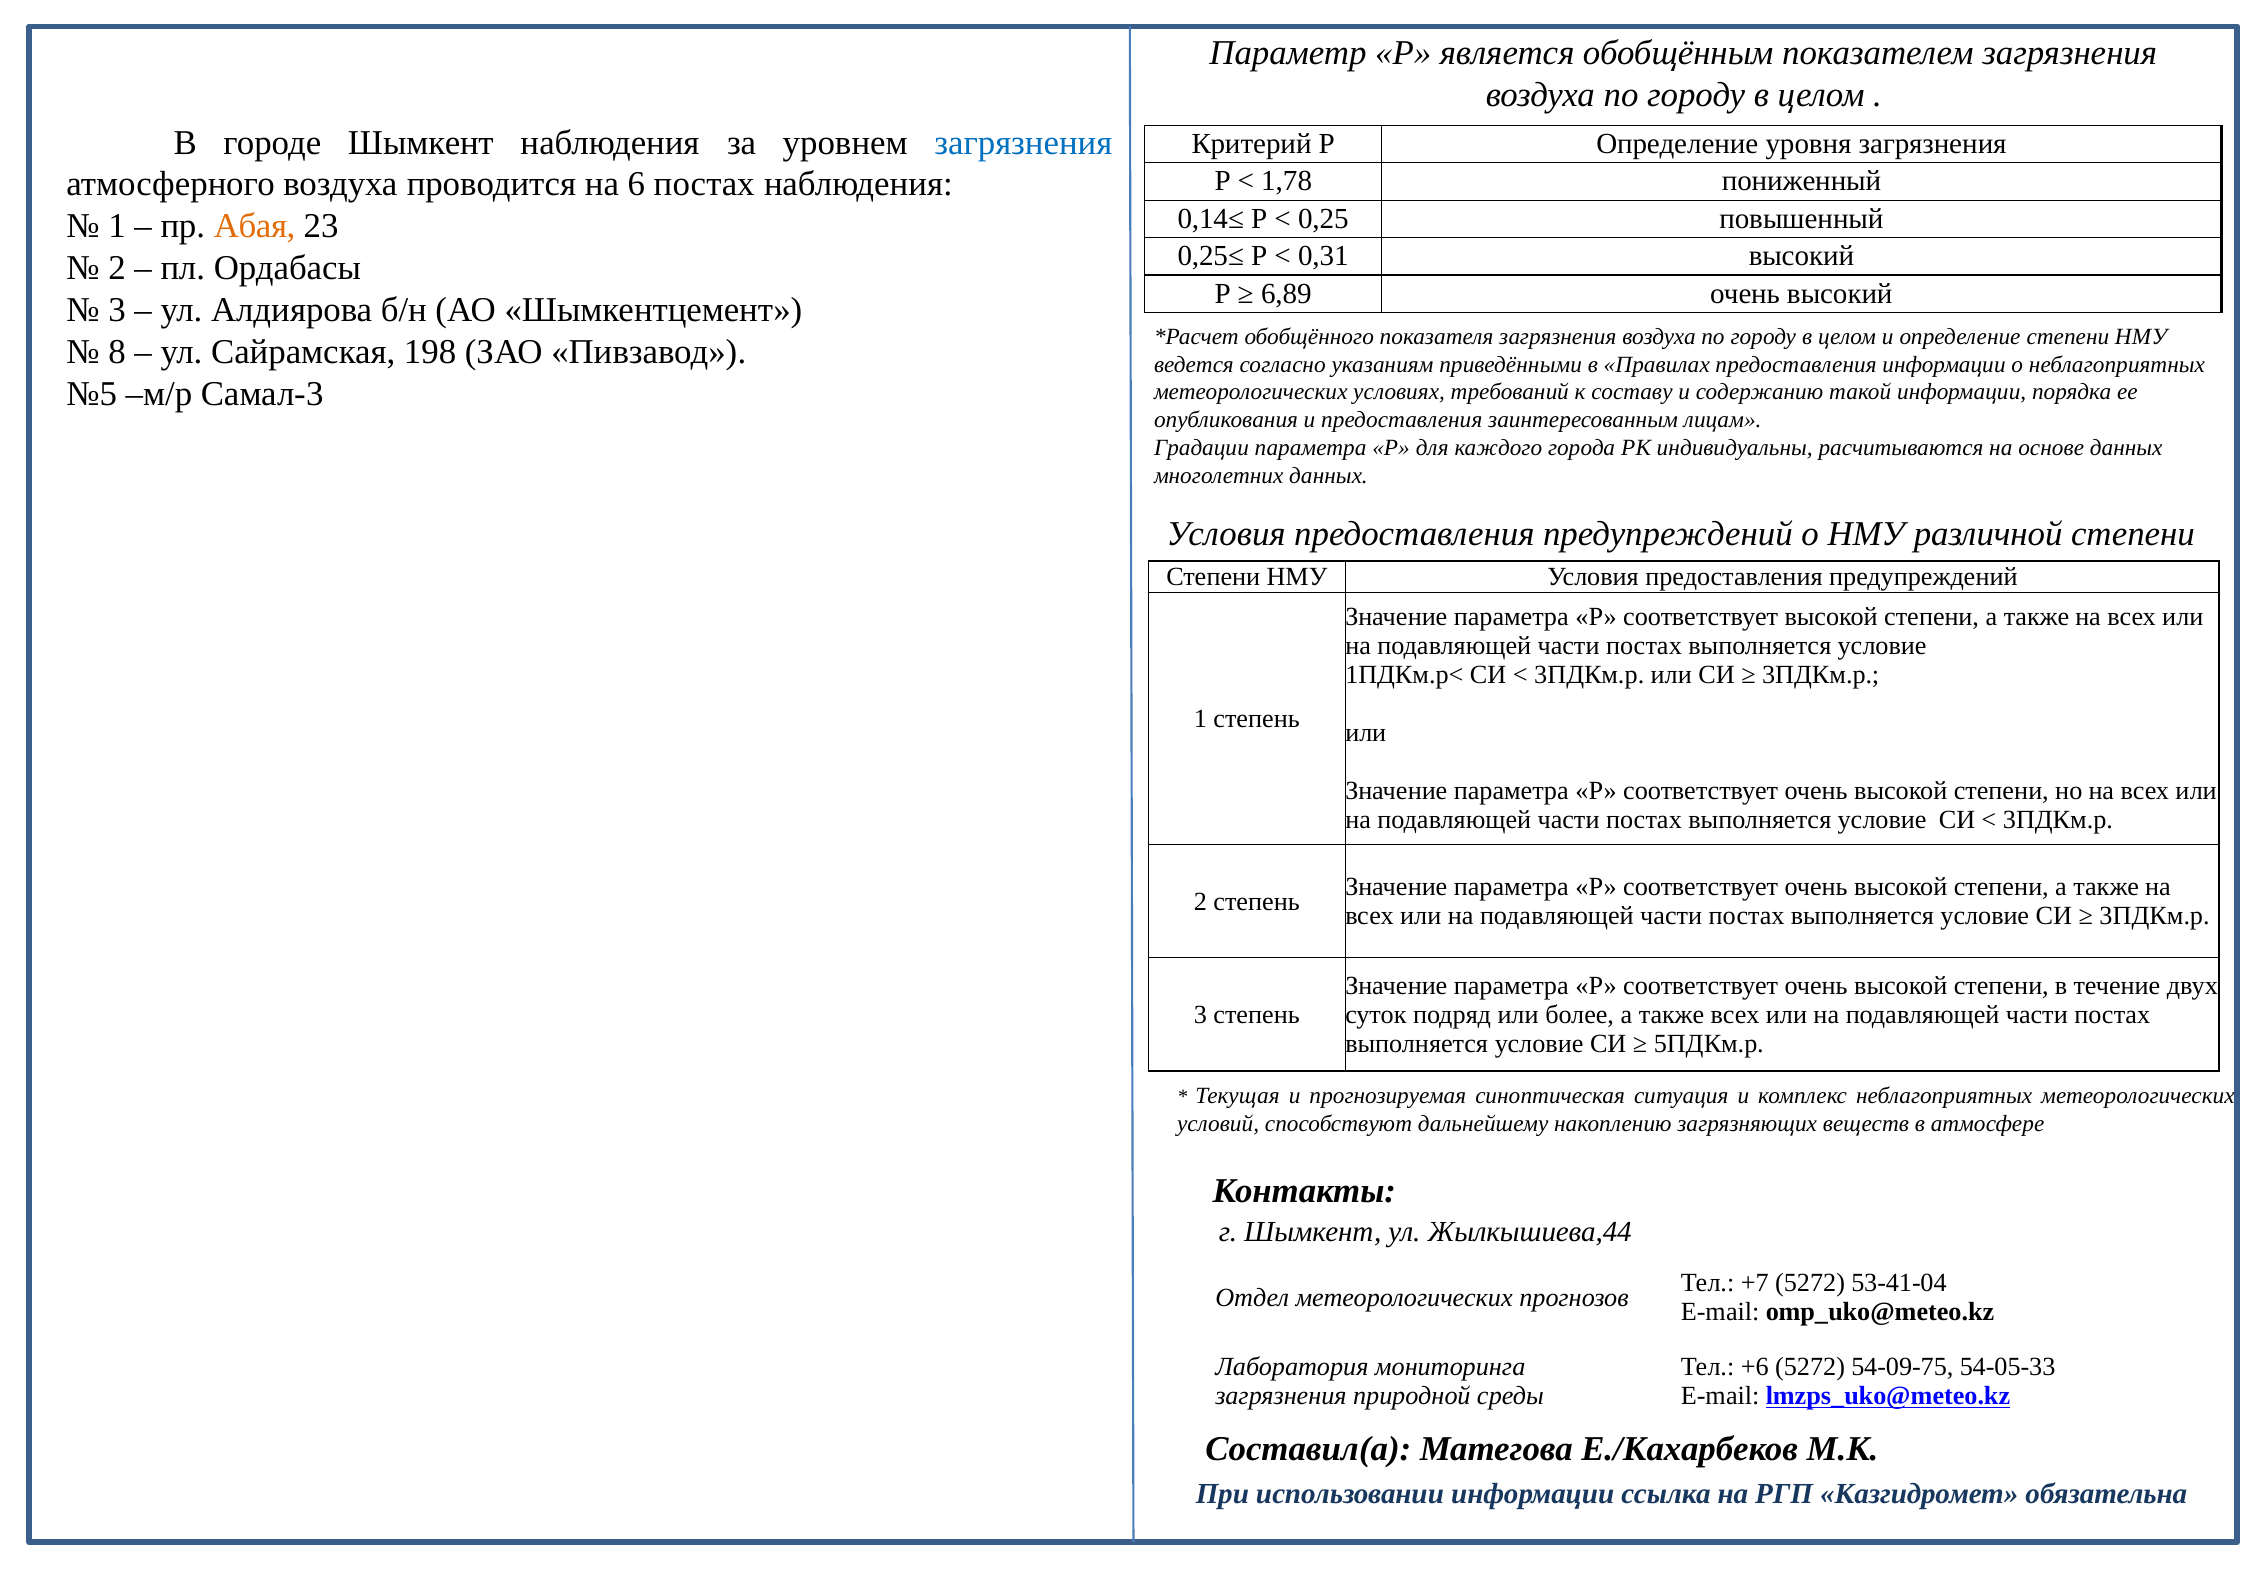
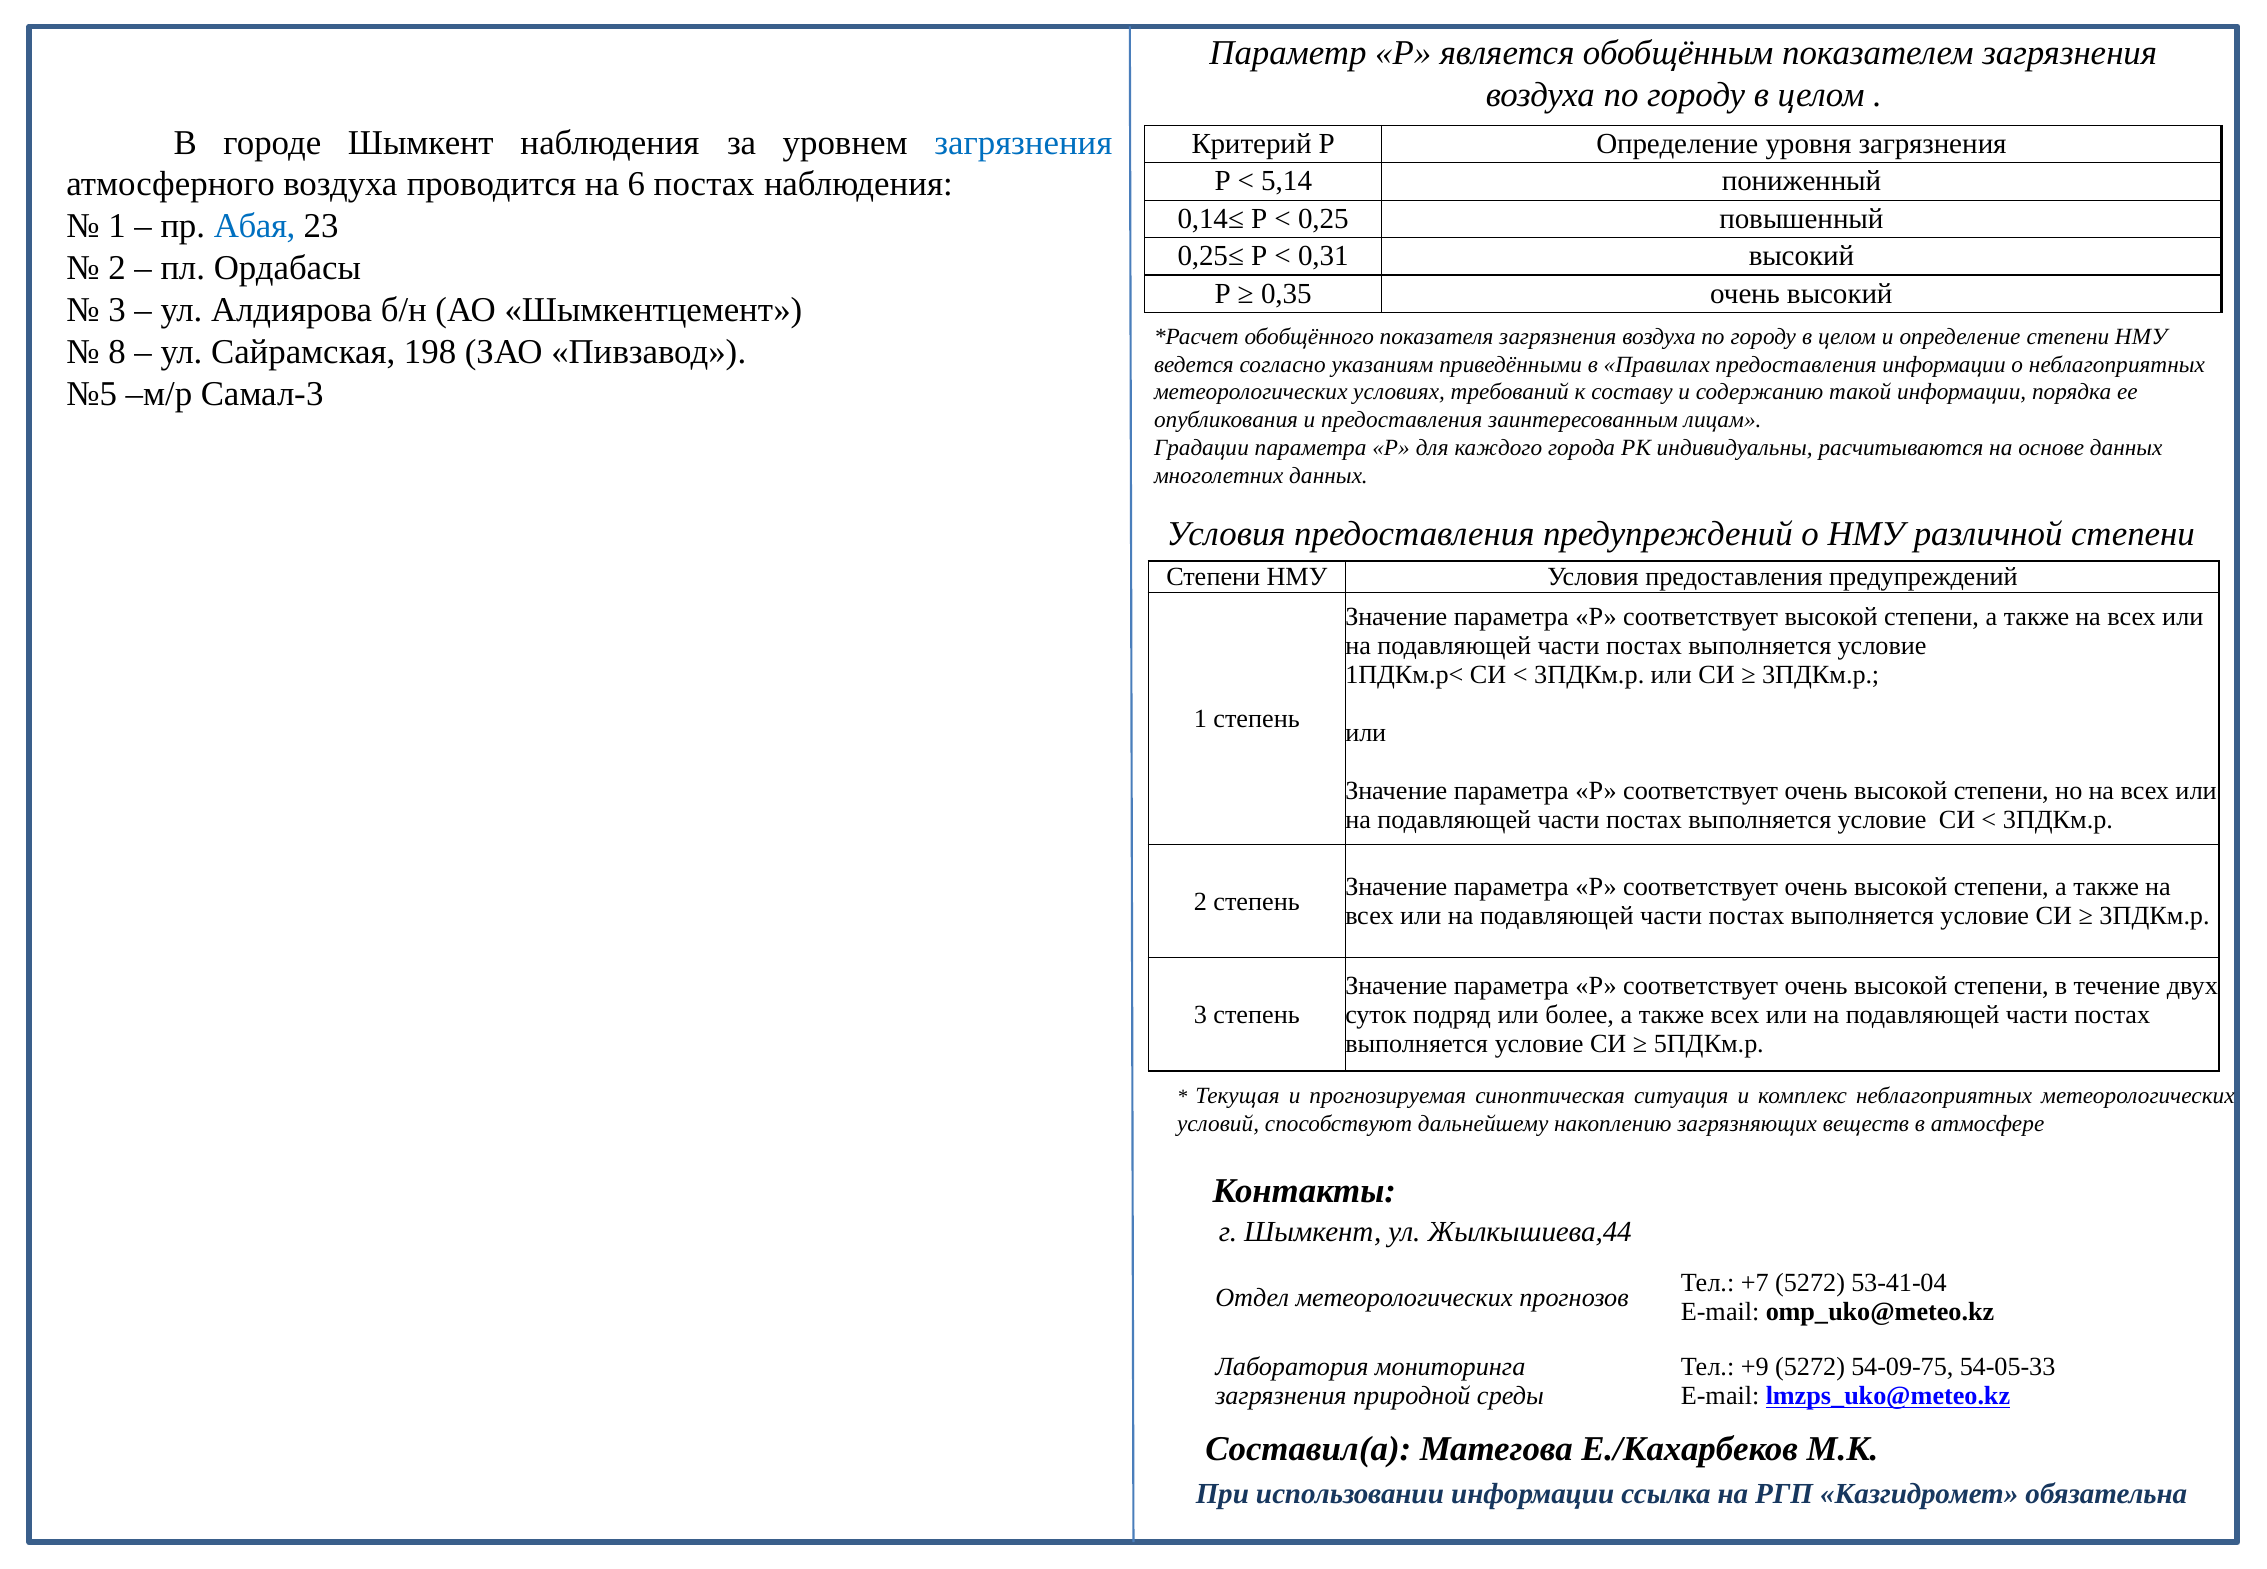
1,78: 1,78 -> 5,14
Абая colour: orange -> blue
6,89: 6,89 -> 0,35
+6: +6 -> +9
